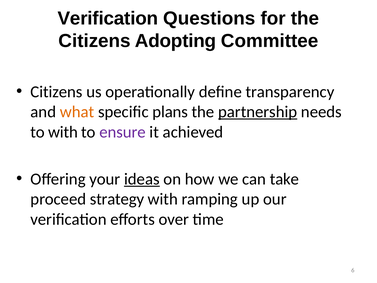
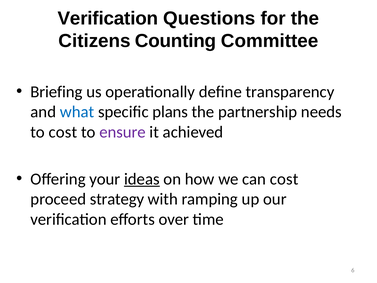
Adopting: Adopting -> Counting
Citizens at (57, 92): Citizens -> Briefing
what colour: orange -> blue
partnership underline: present -> none
to with: with -> cost
can take: take -> cost
